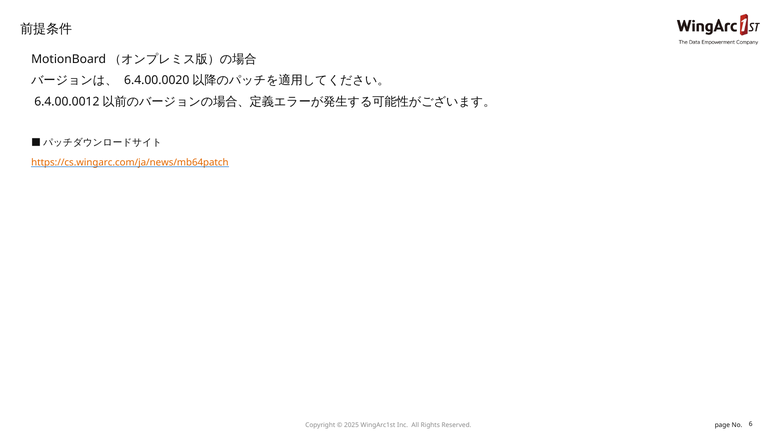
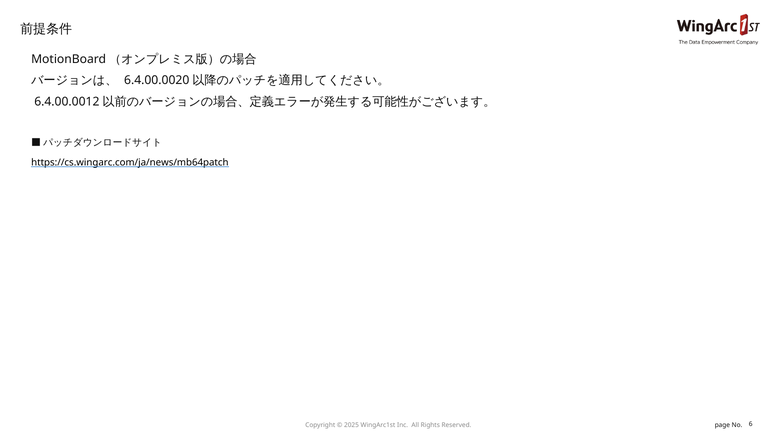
https://cs.wingarc.com/ja/news/mb64patch colour: orange -> black
